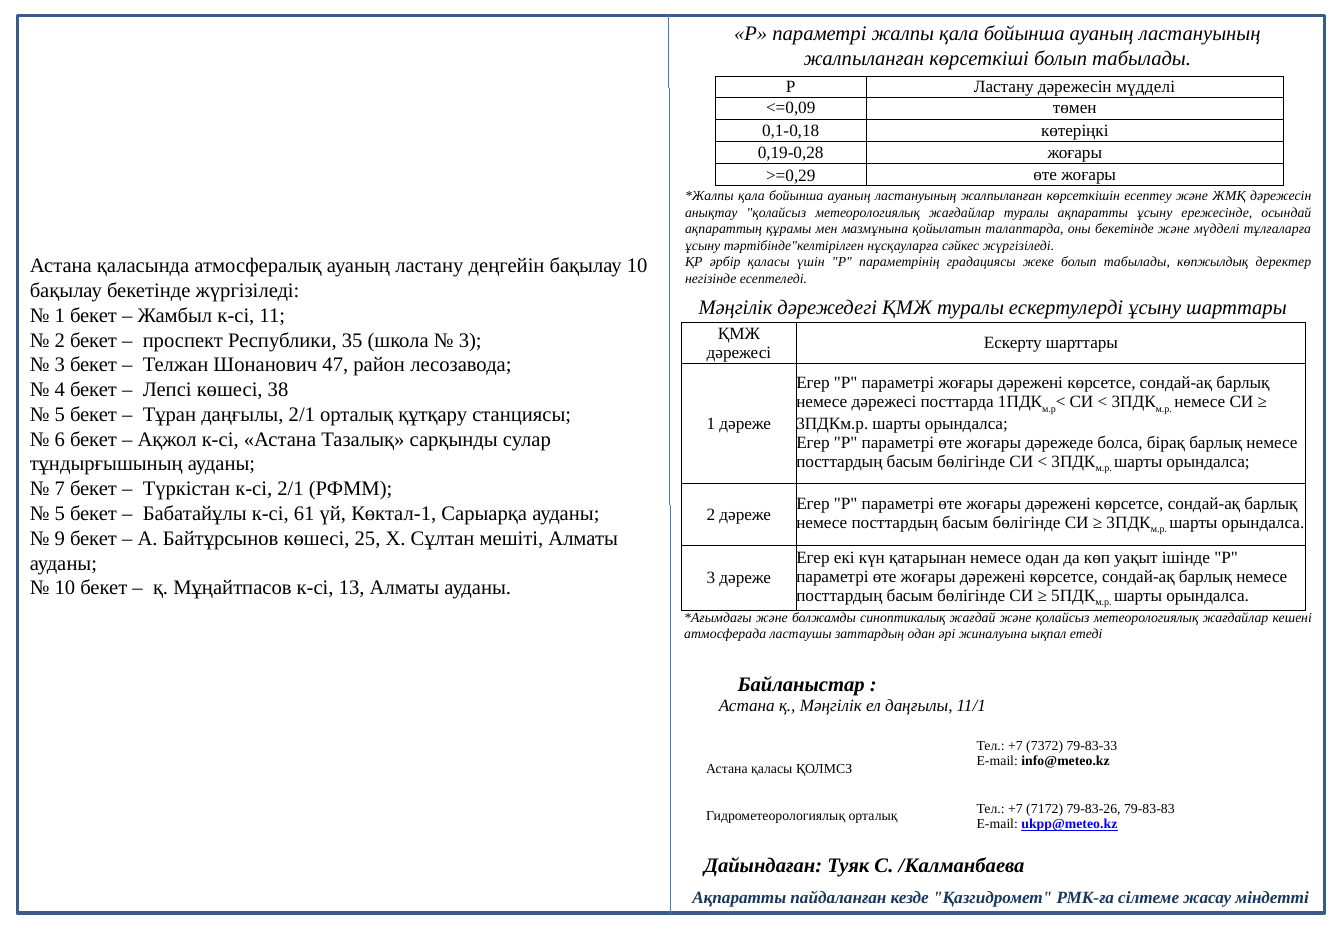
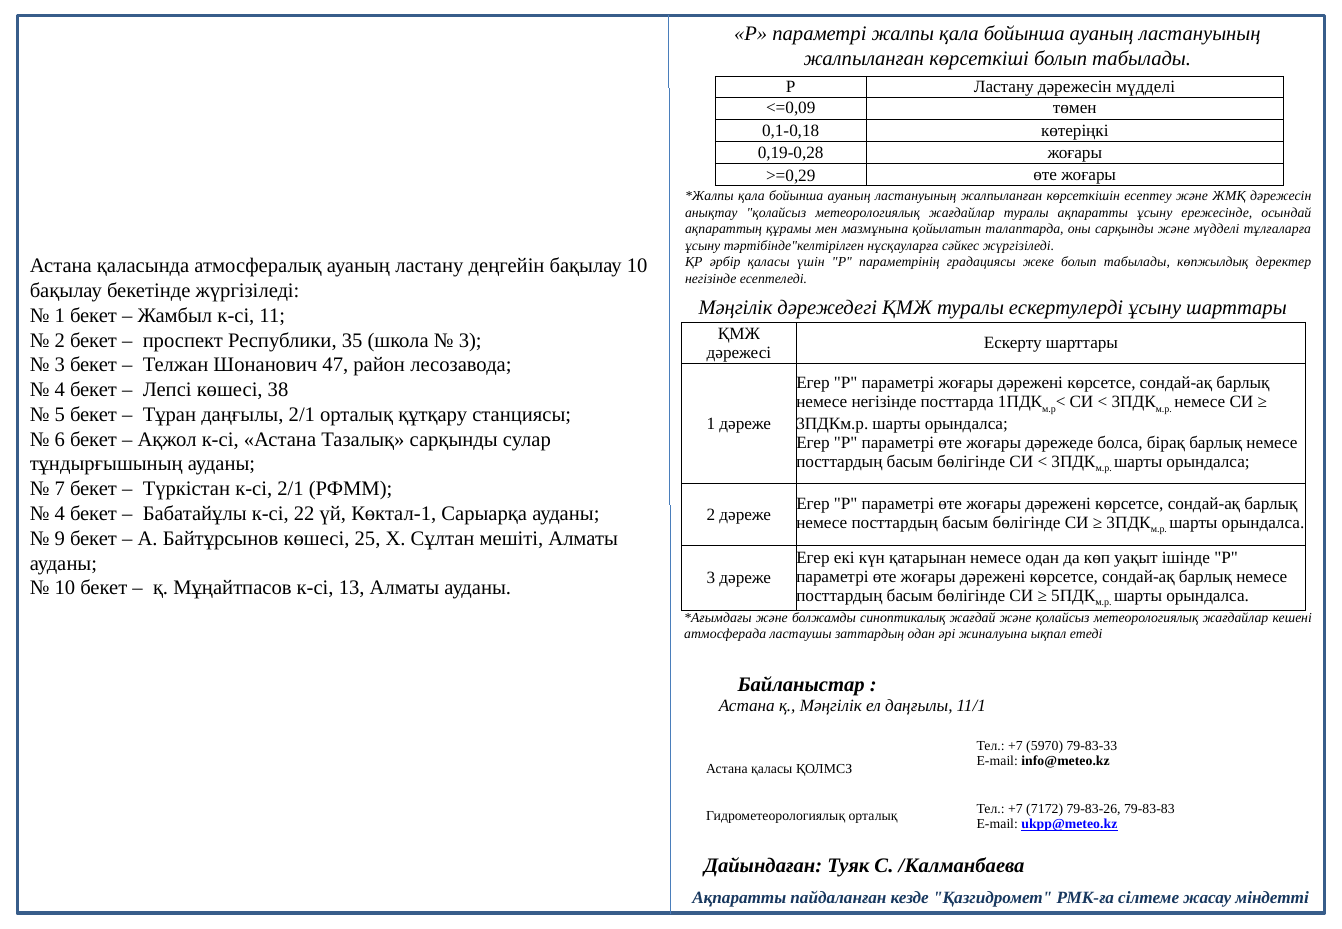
оны бекетінде: бекетінде -> сарқынды
немесе дәрежесі: дәрежесі -> негізінде
5 at (60, 514): 5 -> 4
61: 61 -> 22
7372: 7372 -> 5970
